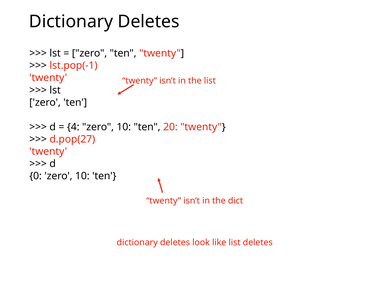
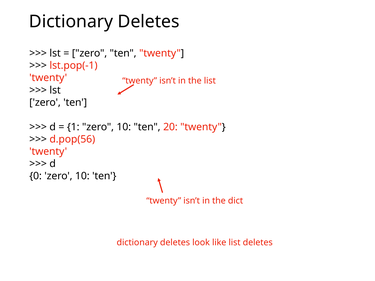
4: 4 -> 1
d.pop(27: d.pop(27 -> d.pop(56
